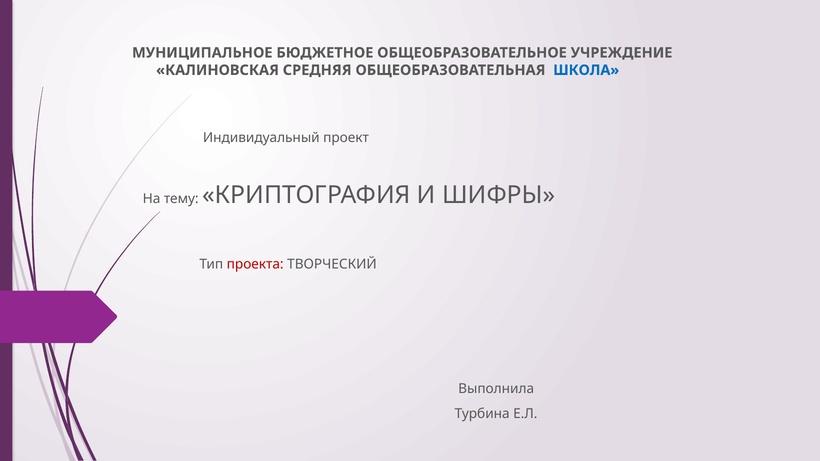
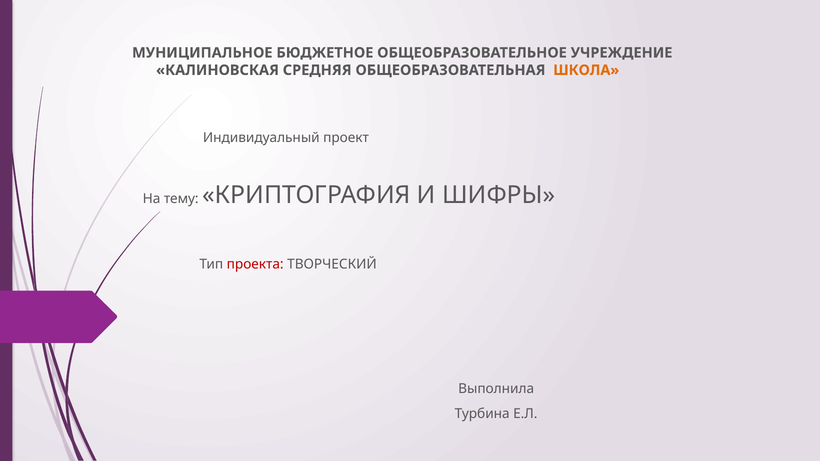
ШКОЛА colour: blue -> orange
